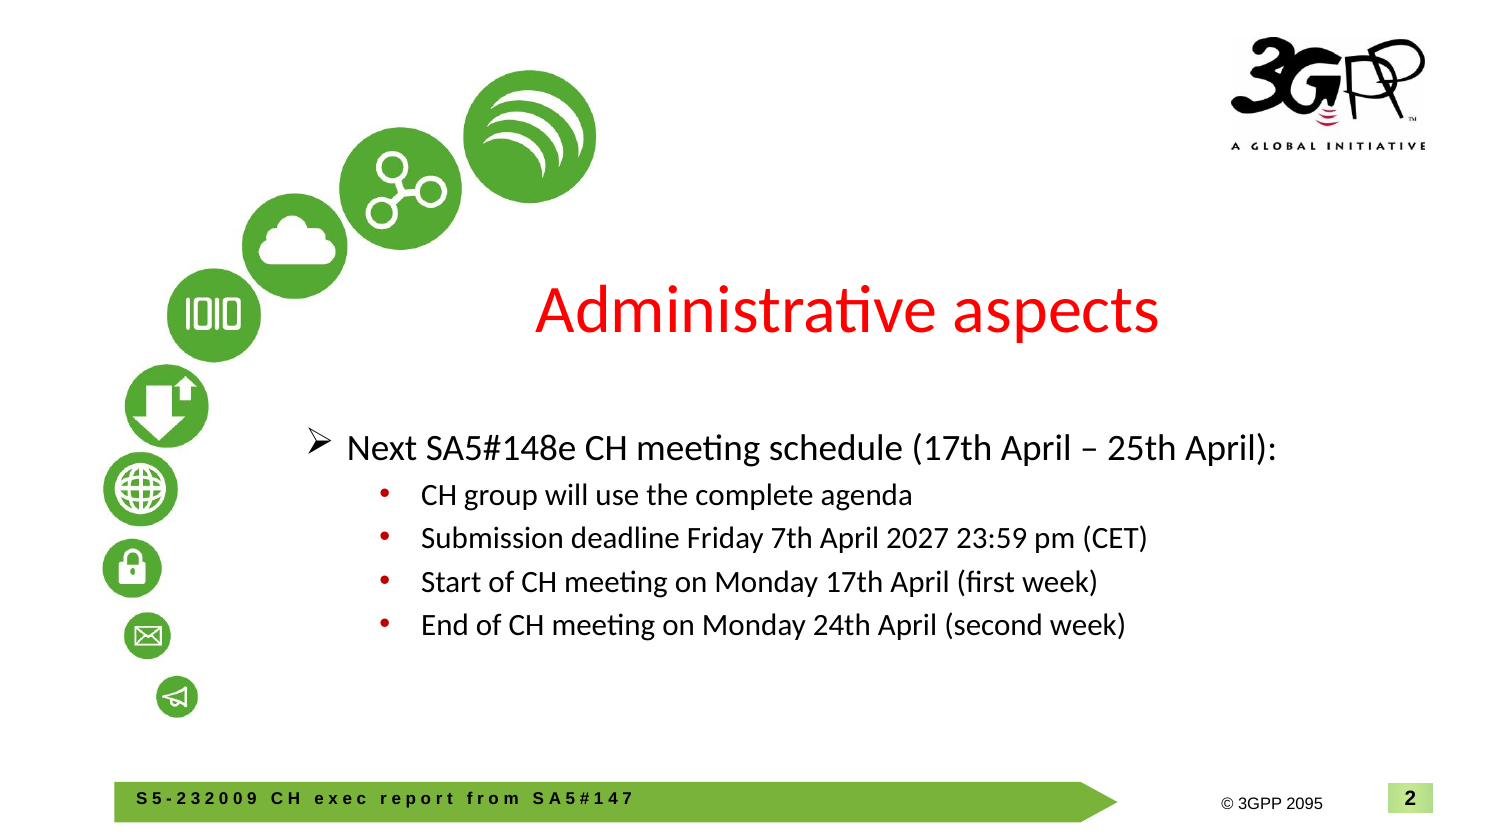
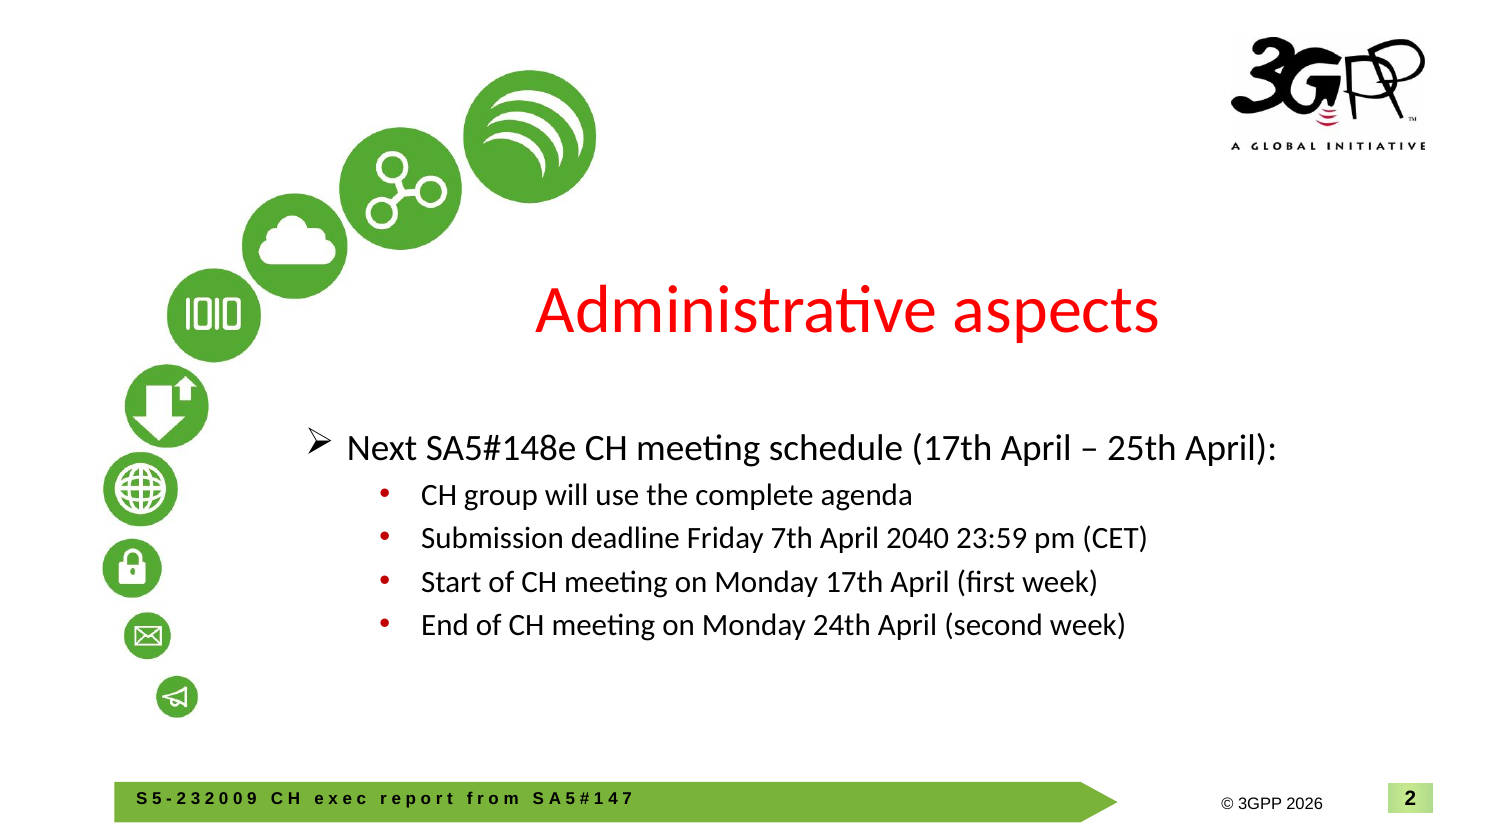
2027: 2027 -> 2040
2095: 2095 -> 2026
